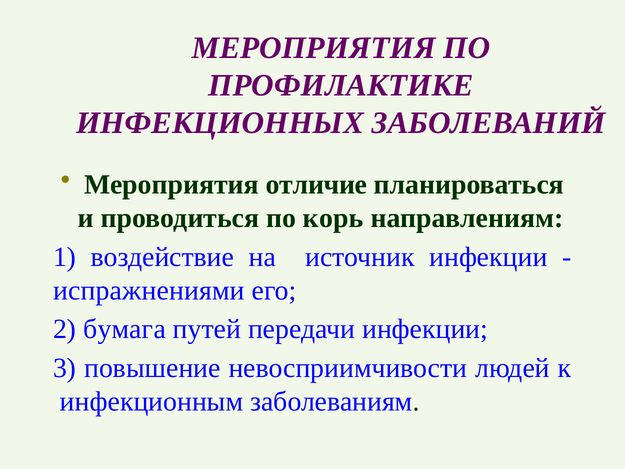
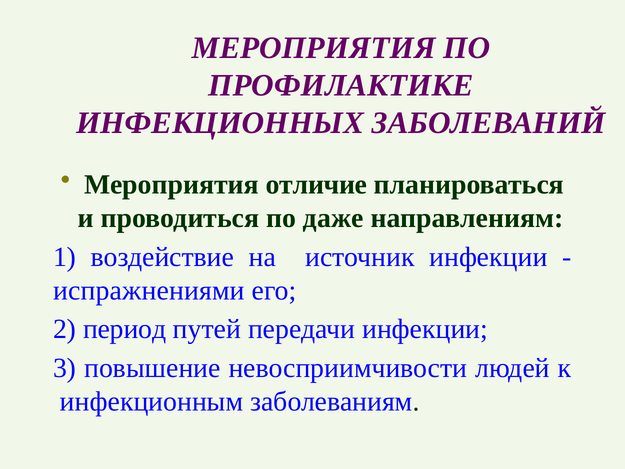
корь: корь -> даже
бумага: бумага -> период
